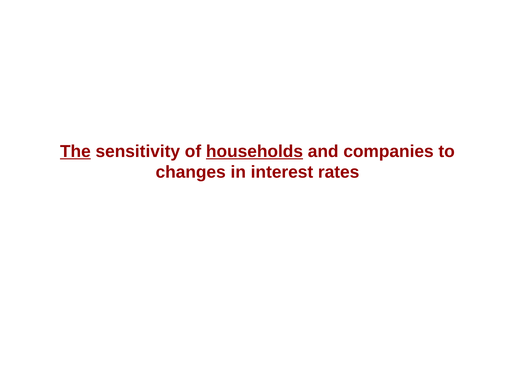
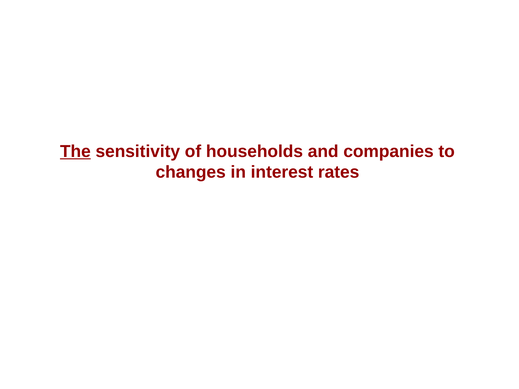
households underline: present -> none
